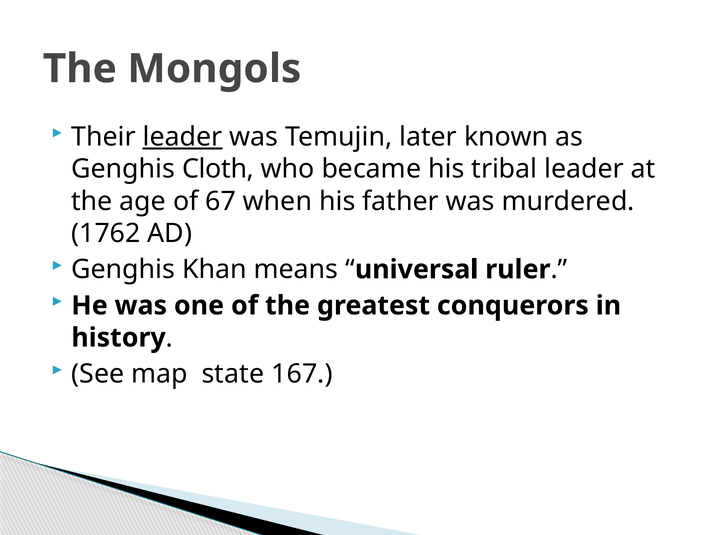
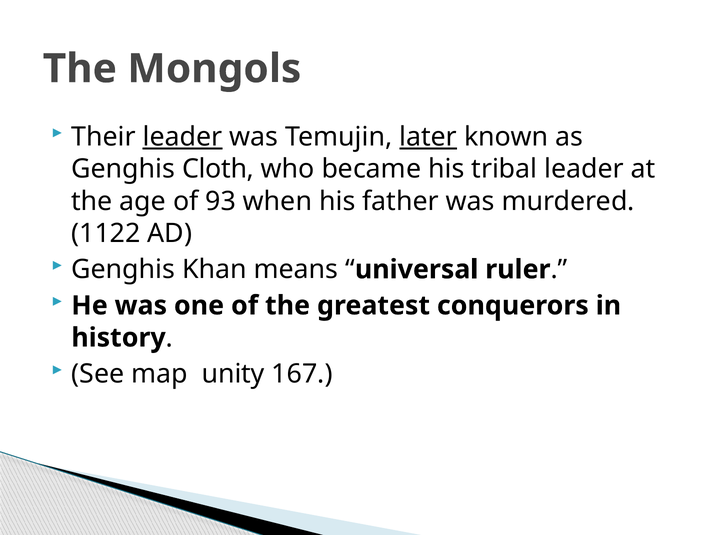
later underline: none -> present
67: 67 -> 93
1762: 1762 -> 1122
state: state -> unity
